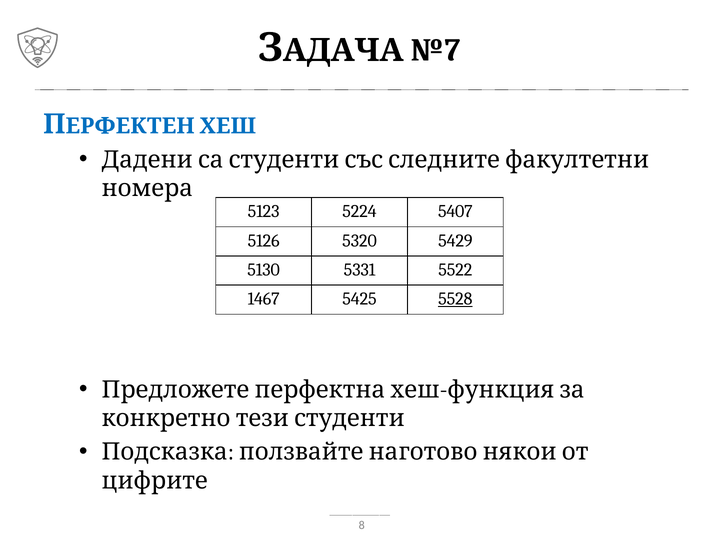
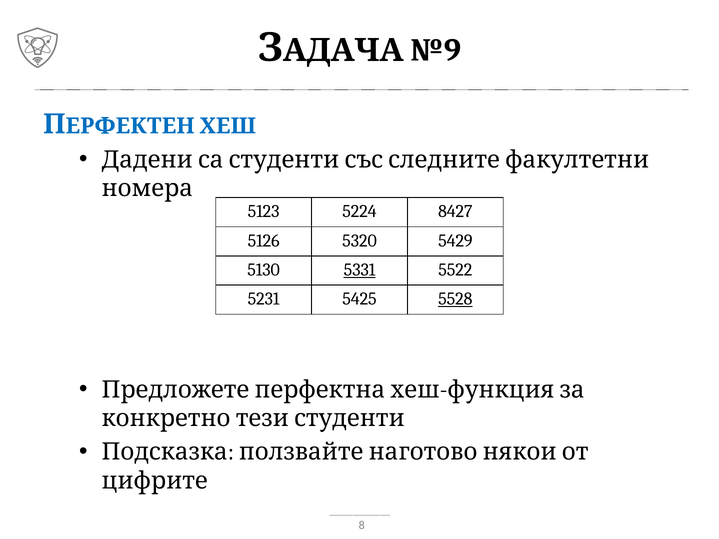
№7: №7 -> №9
5407: 5407 -> 8427
5331 underline: none -> present
1467: 1467 -> 5231
